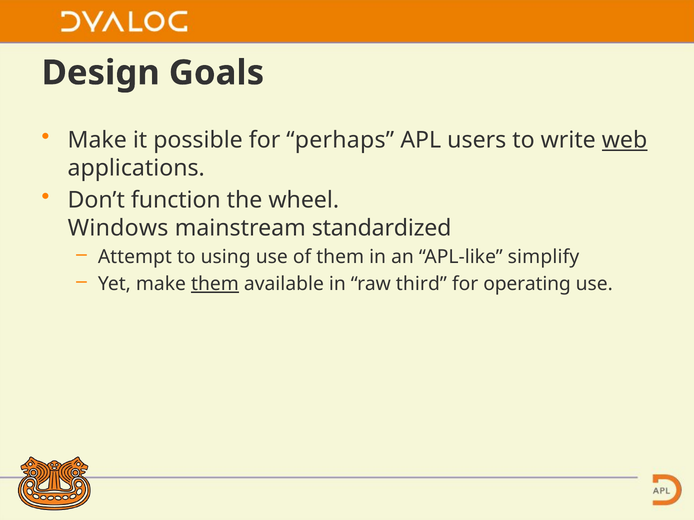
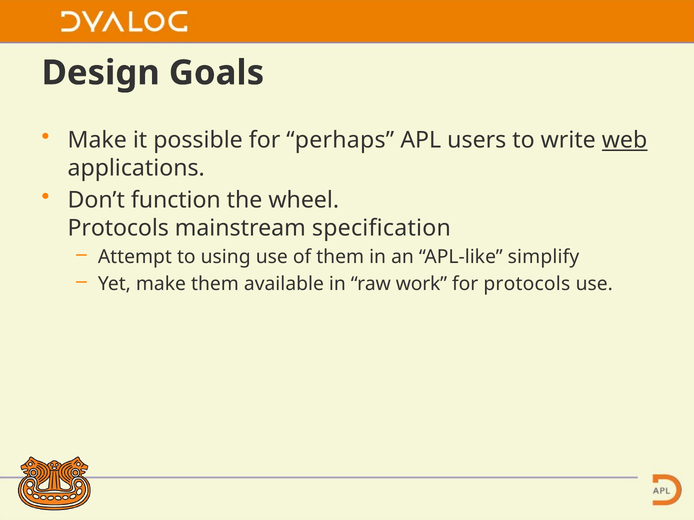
Windows at (118, 228): Windows -> Protocols
standardized: standardized -> specification
them at (215, 284) underline: present -> none
third: third -> work
for operating: operating -> protocols
